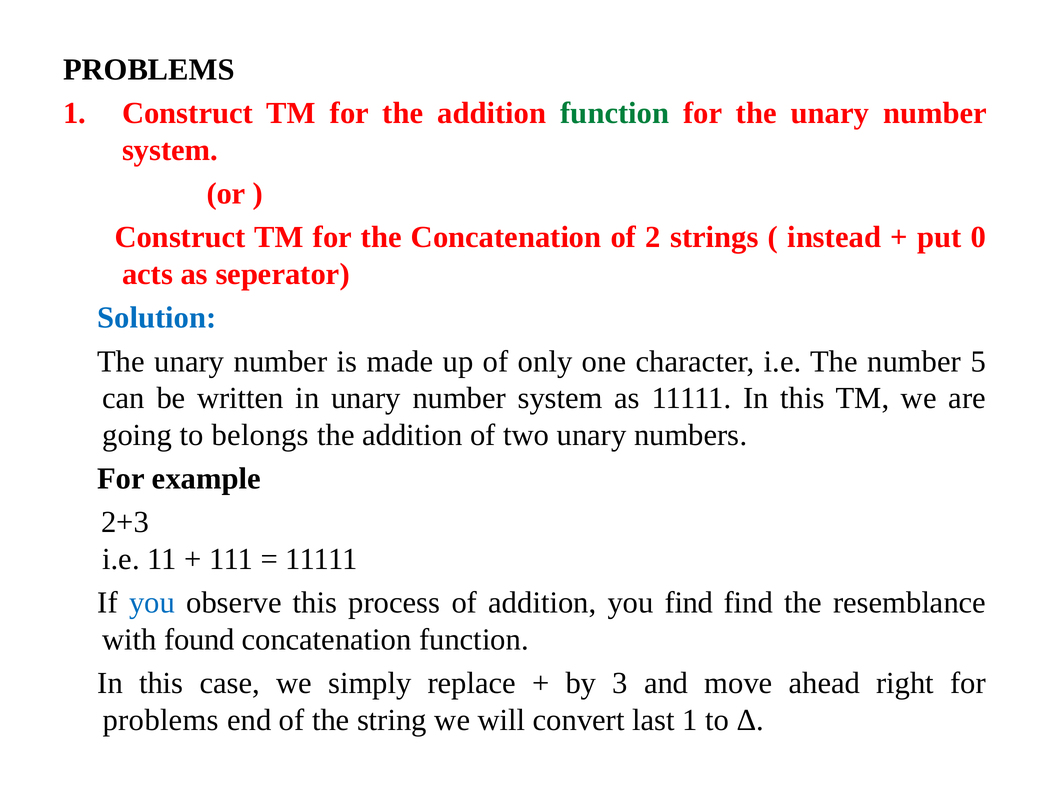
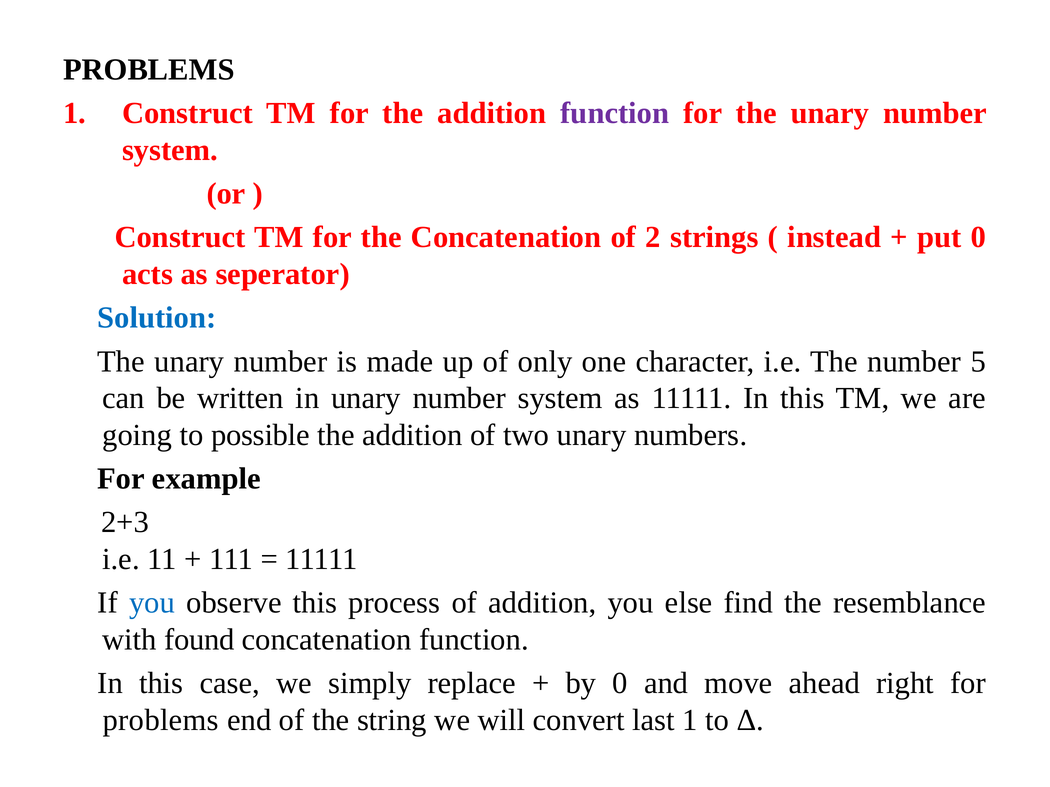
function at (615, 113) colour: green -> purple
belongs: belongs -> possible
you find: find -> else
by 3: 3 -> 0
